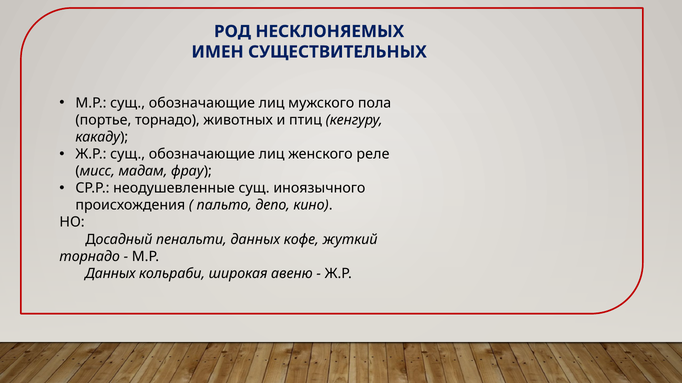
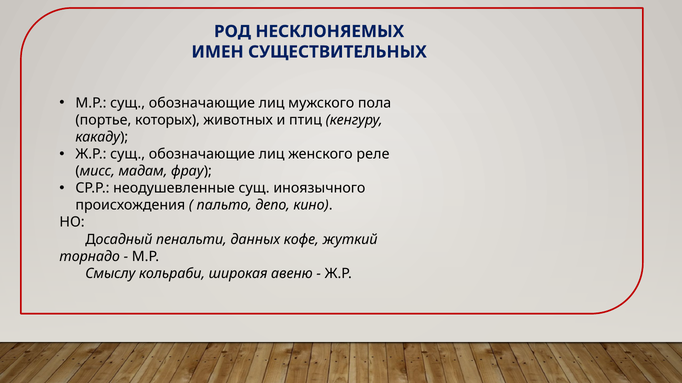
портье торнадо: торнадо -> которых
Данных at (110, 274): Данных -> Смыслу
